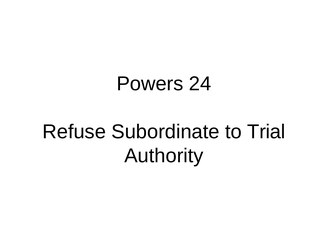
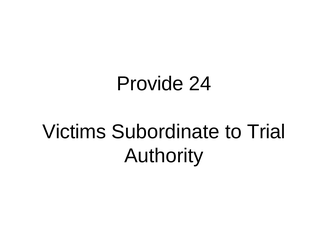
Powers: Powers -> Provide
Refuse: Refuse -> Victims
